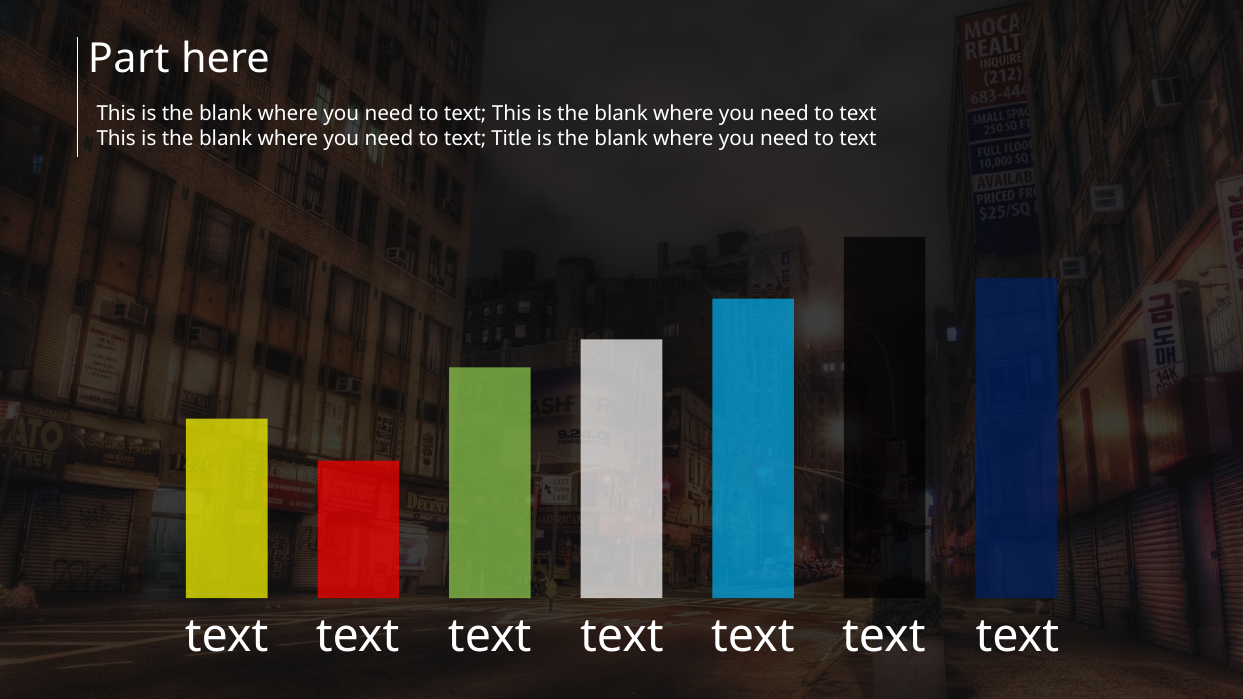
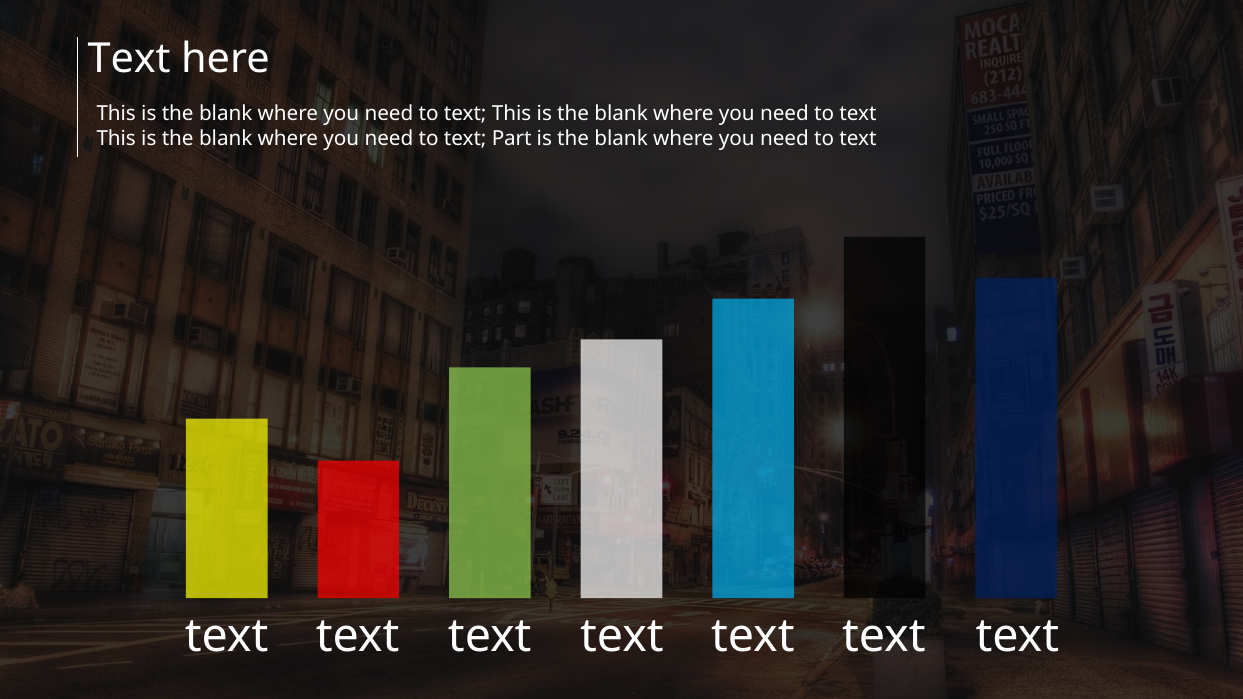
Part at (129, 59): Part -> Text
Title: Title -> Part
